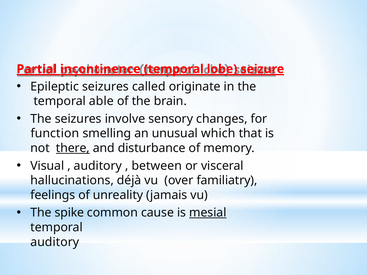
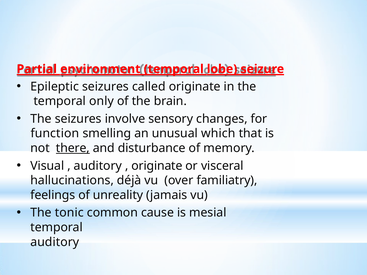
incontinence: incontinence -> environment
able: able -> only
between at (157, 166): between -> originate
spike: spike -> tonic
mesial underline: present -> none
